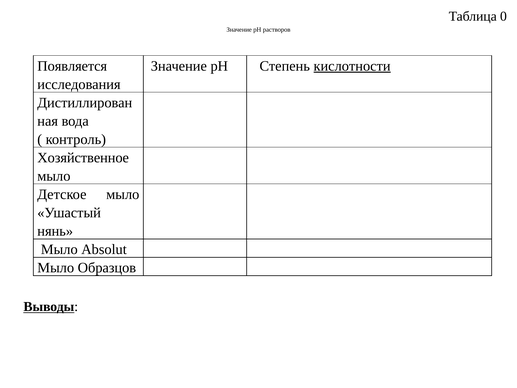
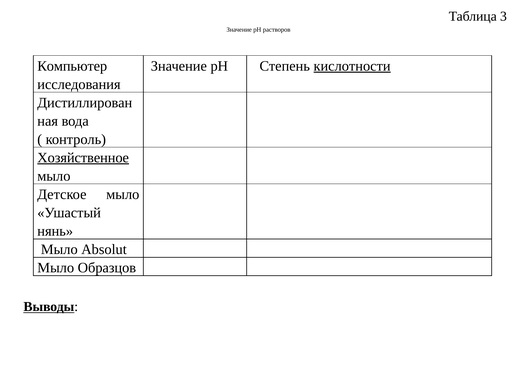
0: 0 -> 3
Появляется: Появляется -> Компьютер
Хозяйственное underline: none -> present
